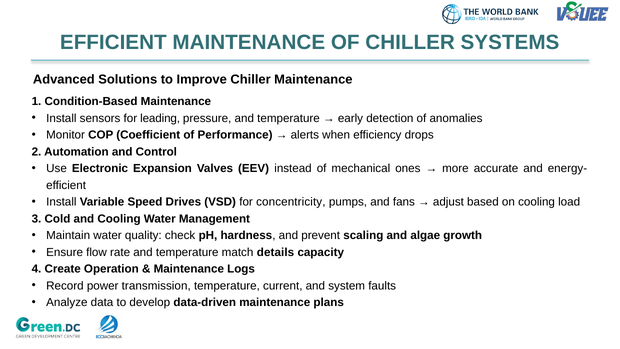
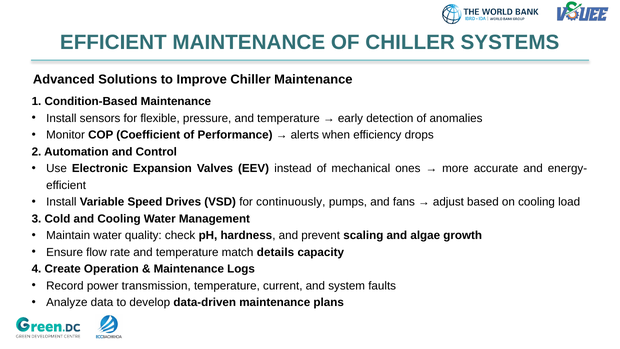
leading: leading -> flexible
concentricity: concentricity -> continuously
